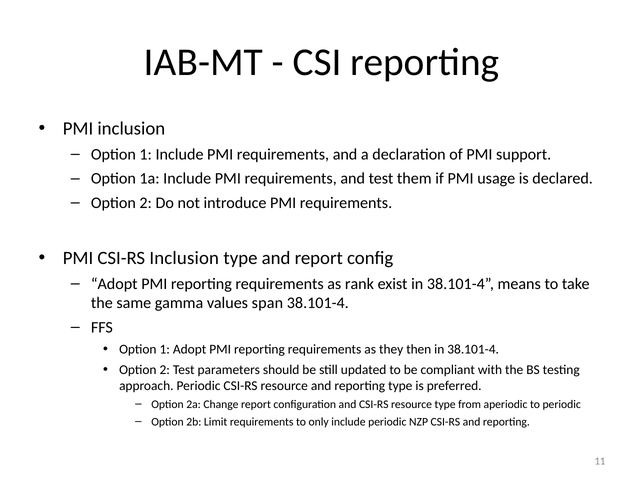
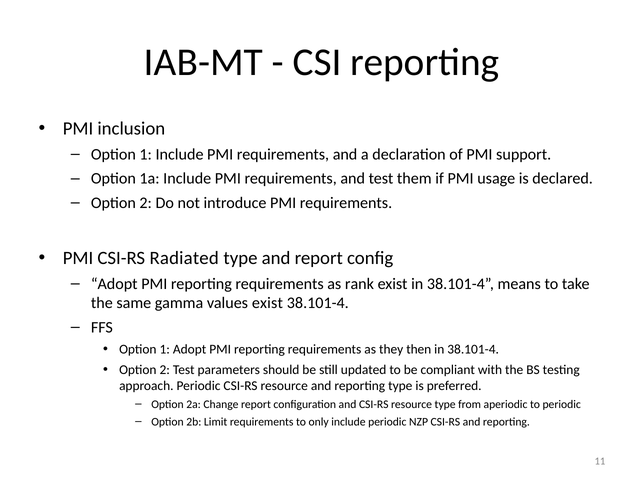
CSI-RS Inclusion: Inclusion -> Radiated
values span: span -> exist
